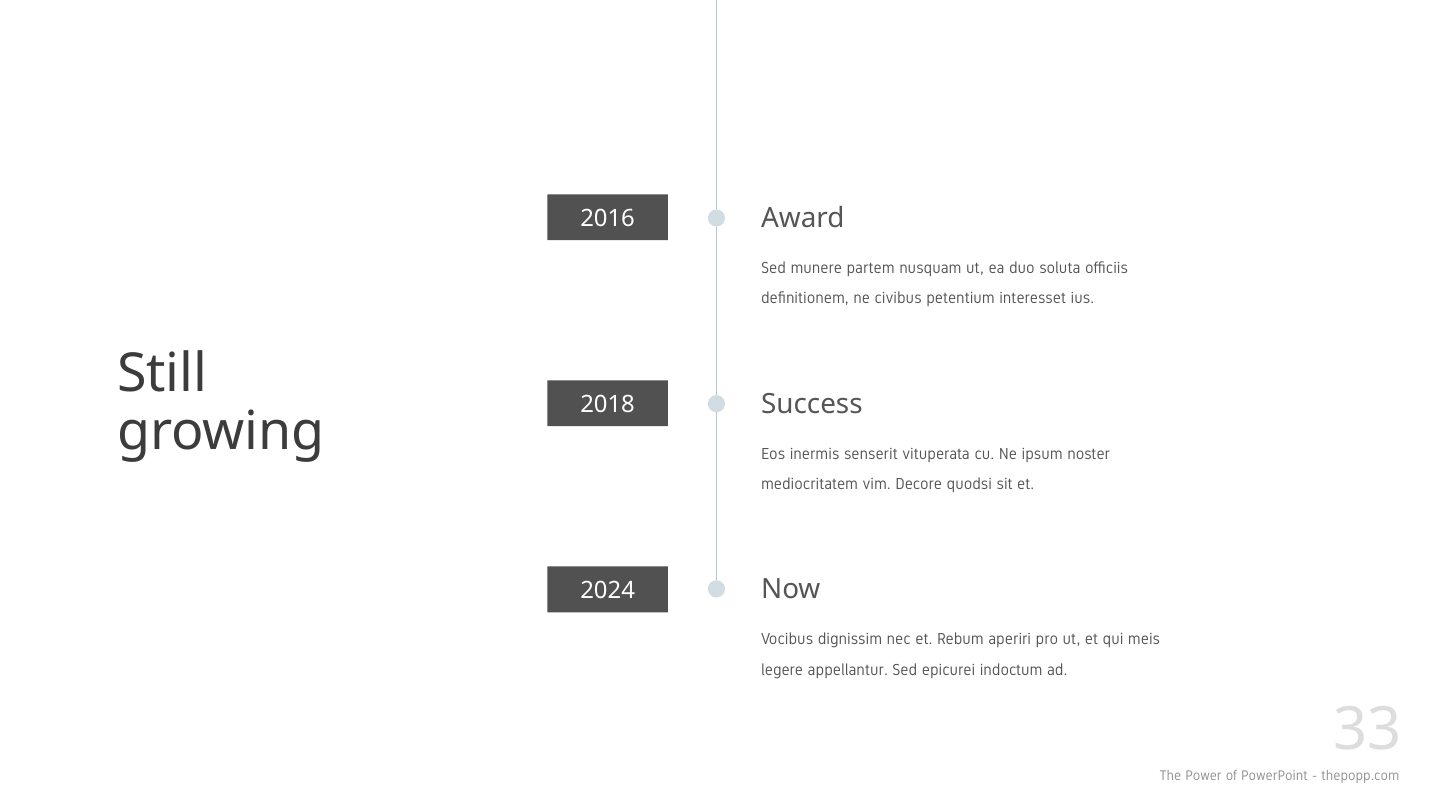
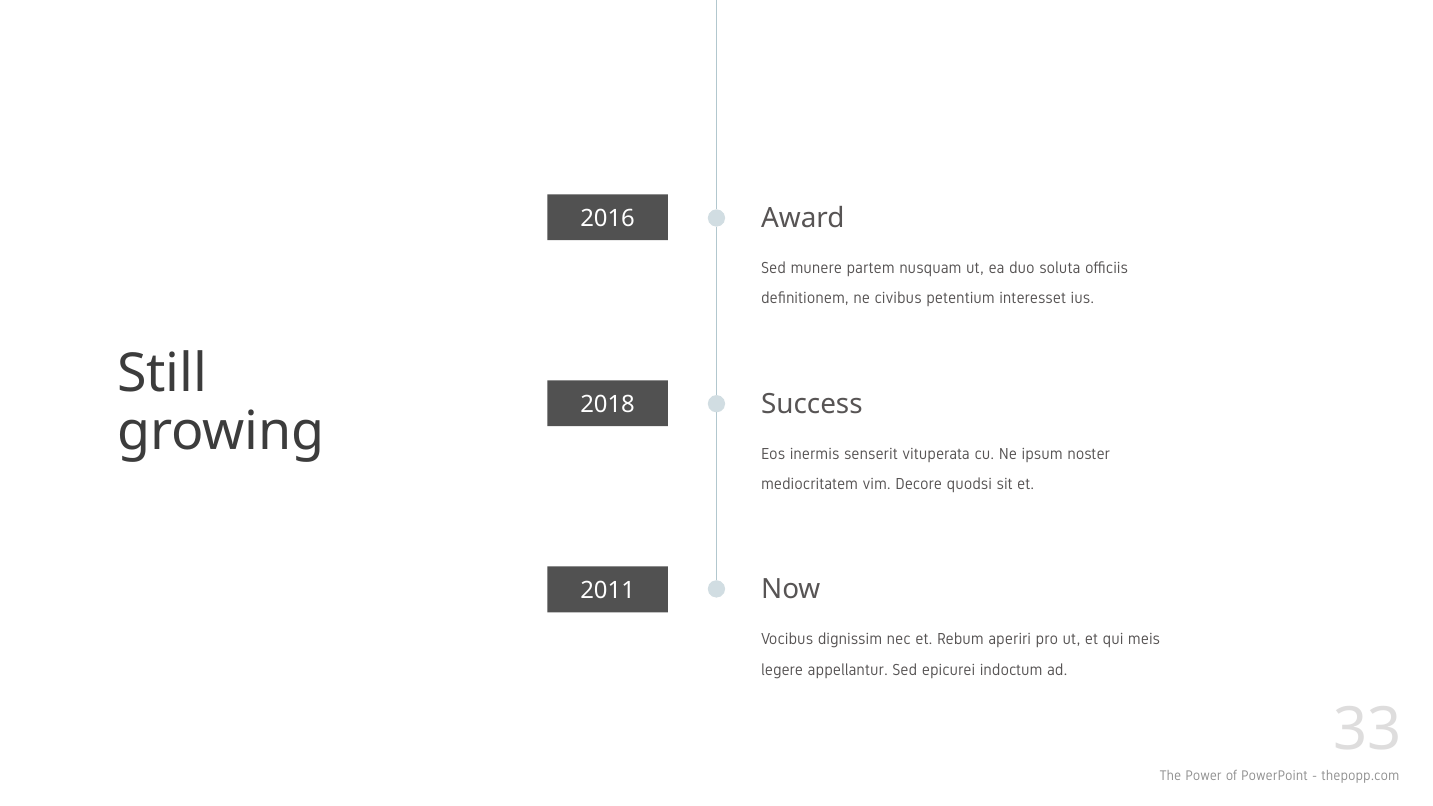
2024: 2024 -> 2011
